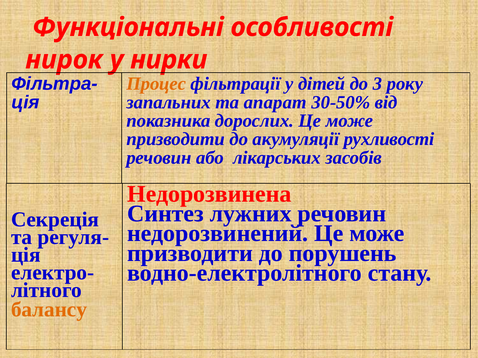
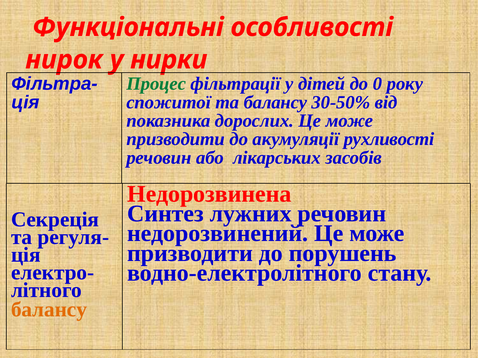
Процес colour: orange -> green
3: 3 -> 0
запальних: запальних -> спожитої
та апарат: апарат -> балансу
